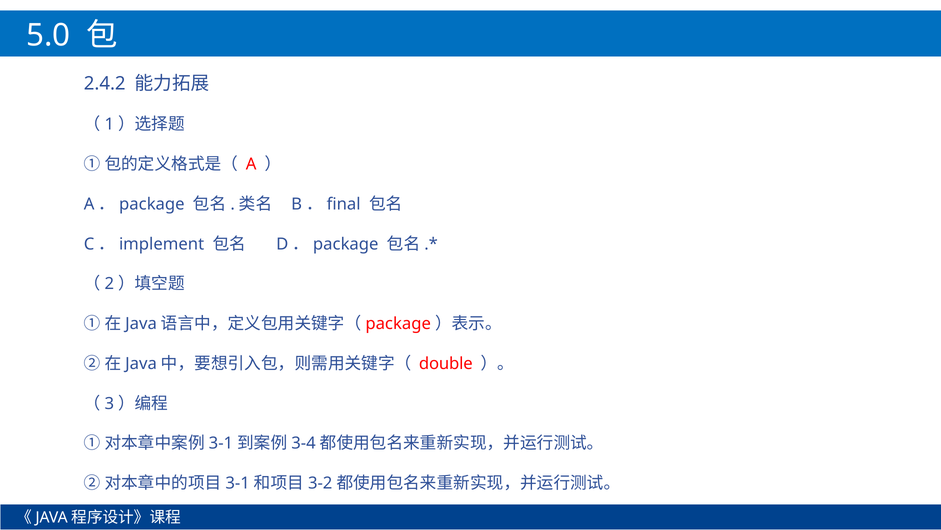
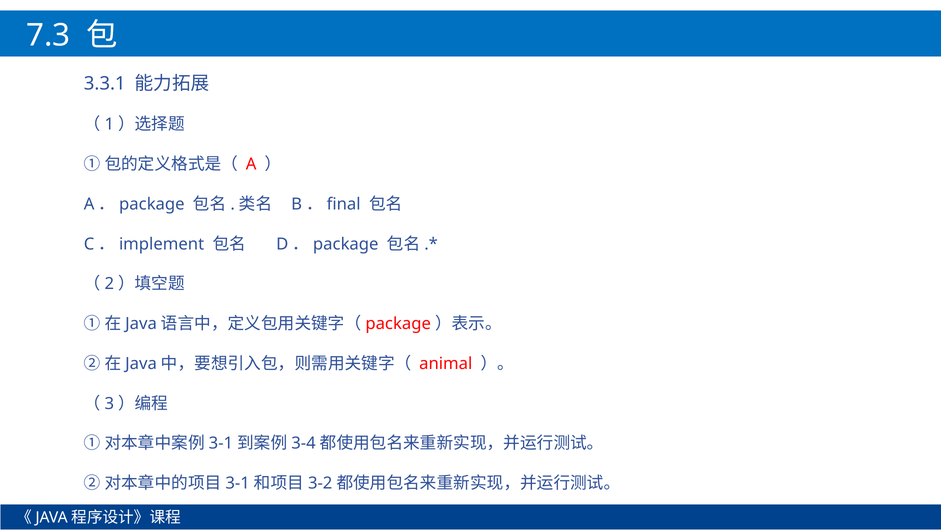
5.0: 5.0 -> 7.3
2.4.2: 2.4.2 -> 3.3.1
double: double -> animal
